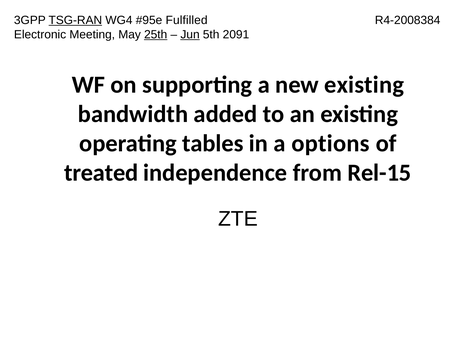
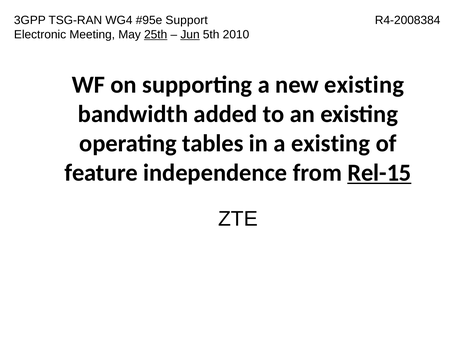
TSG-RAN underline: present -> none
Fulfilled: Fulfilled -> Support
2091: 2091 -> 2010
a options: options -> existing
treated: treated -> feature
Rel-15 underline: none -> present
